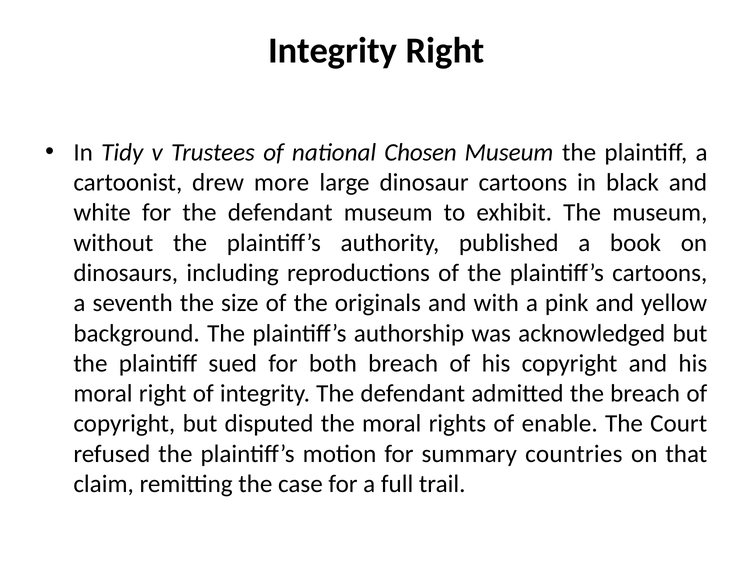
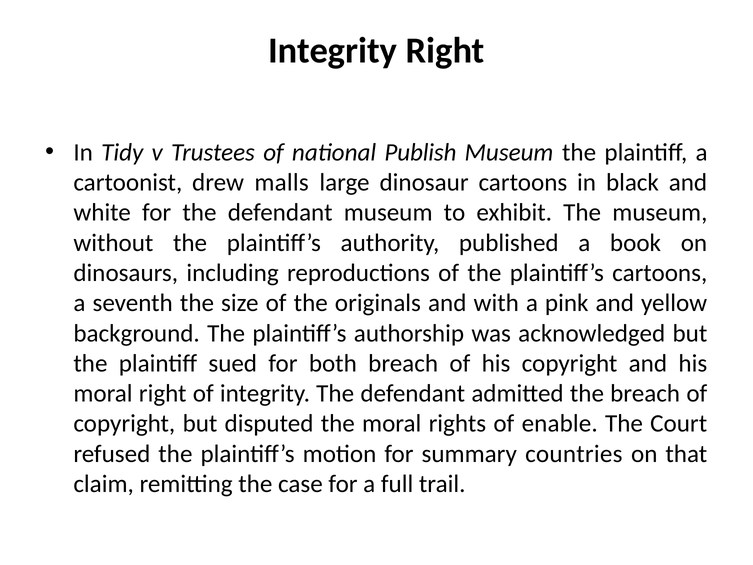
Chosen: Chosen -> Publish
more: more -> malls
